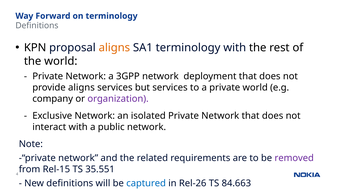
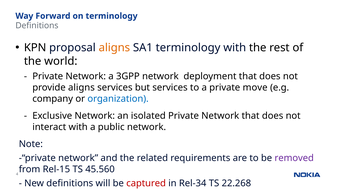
private world: world -> move
organization colour: purple -> blue
35.551: 35.551 -> 45.560
captured colour: blue -> red
Rel-26: Rel-26 -> Rel-34
84.663: 84.663 -> 22.268
